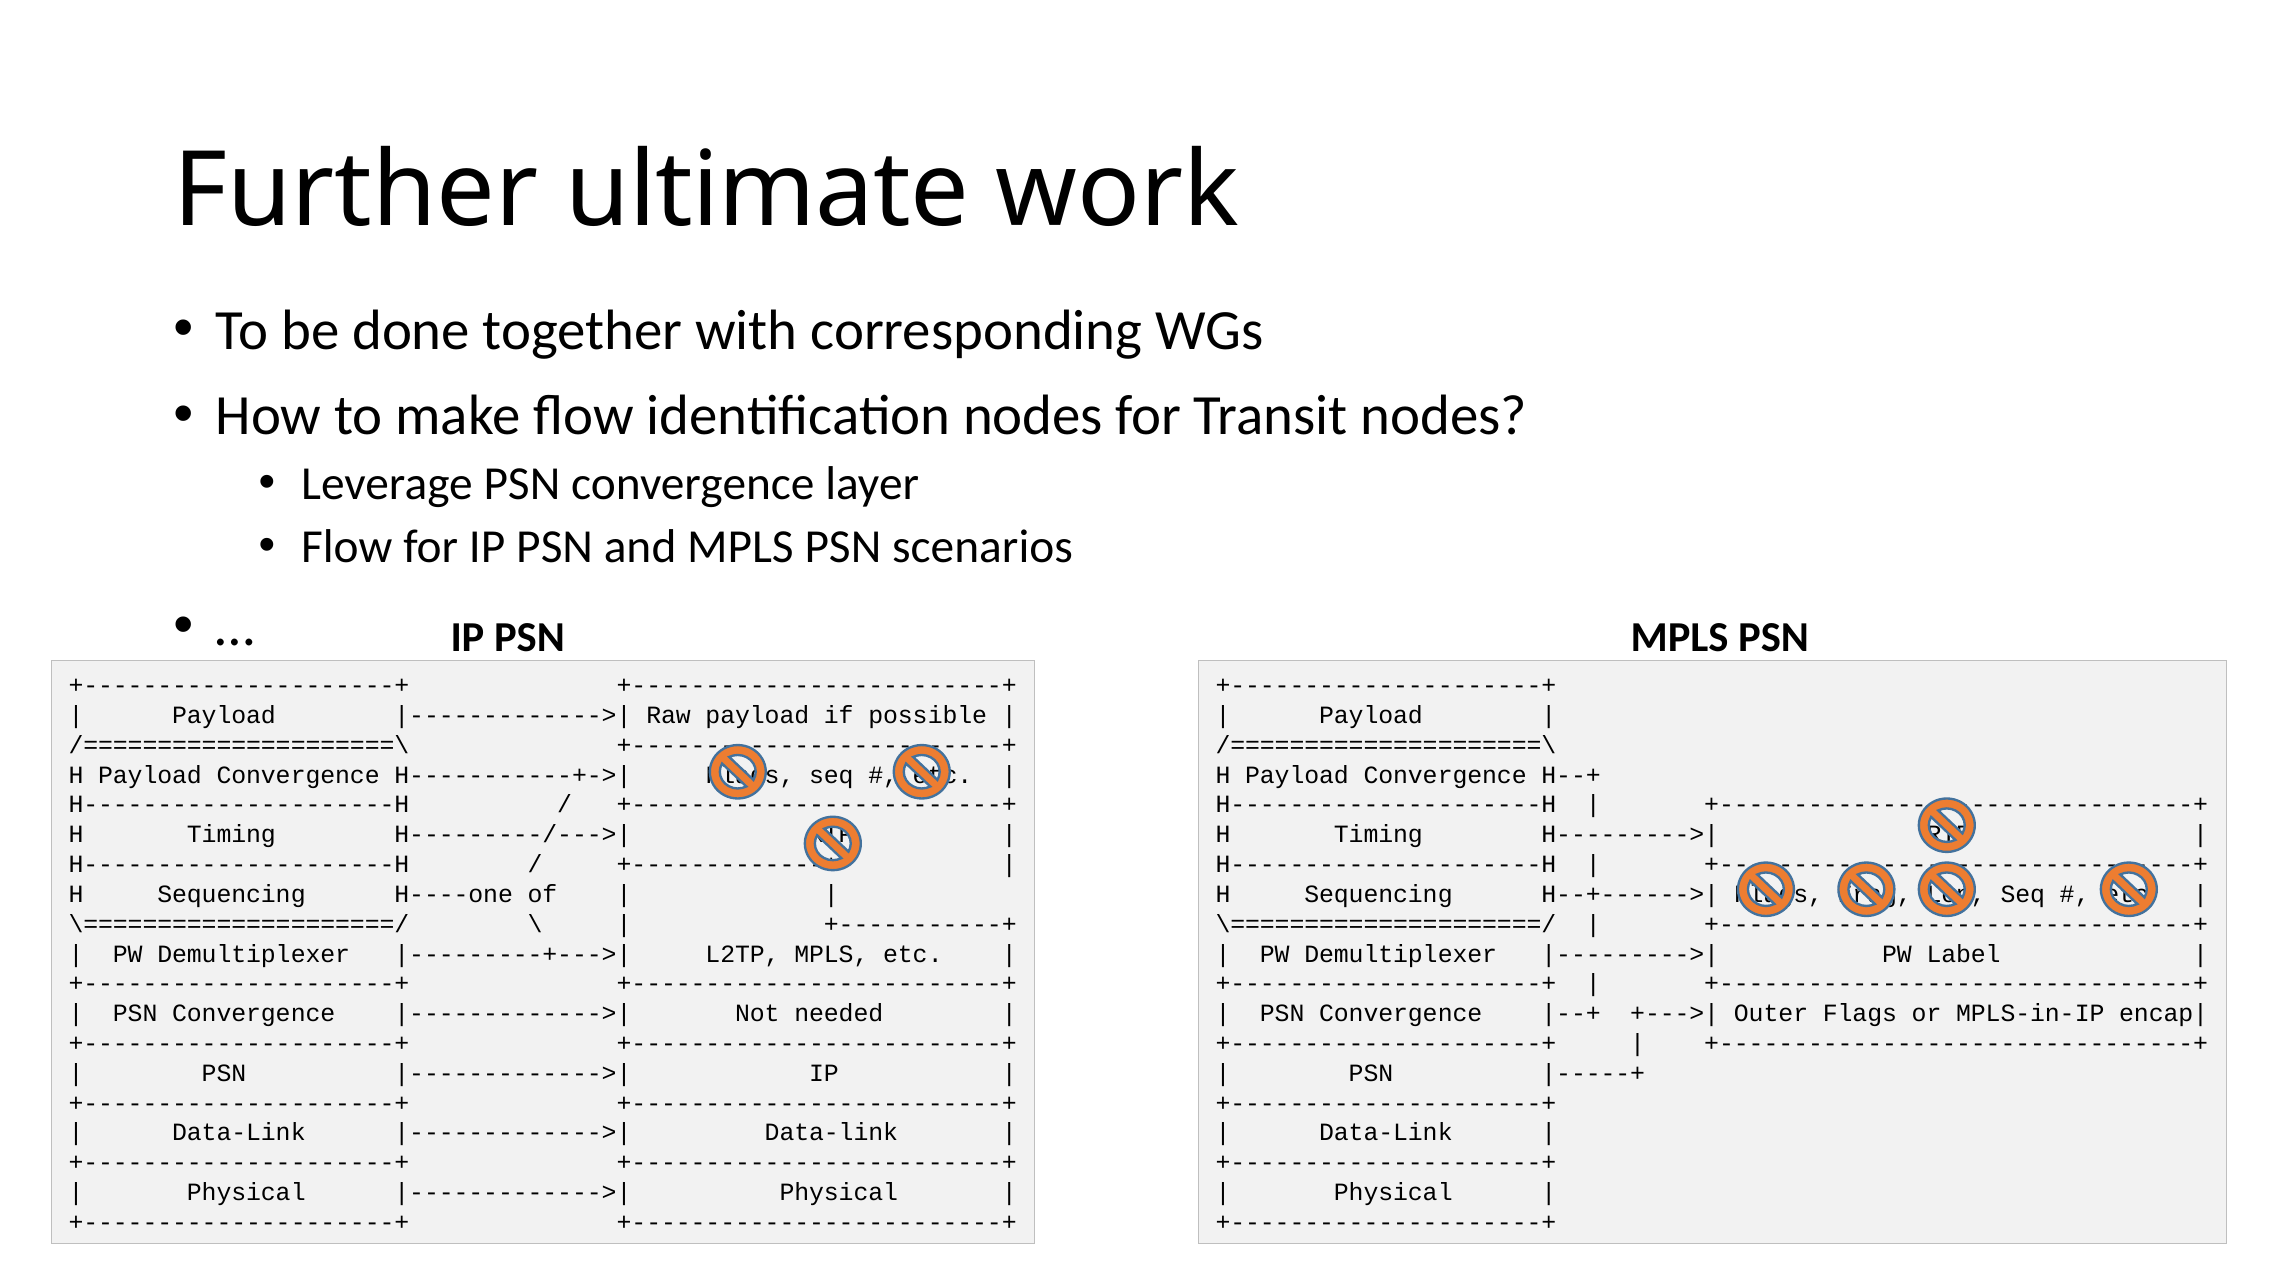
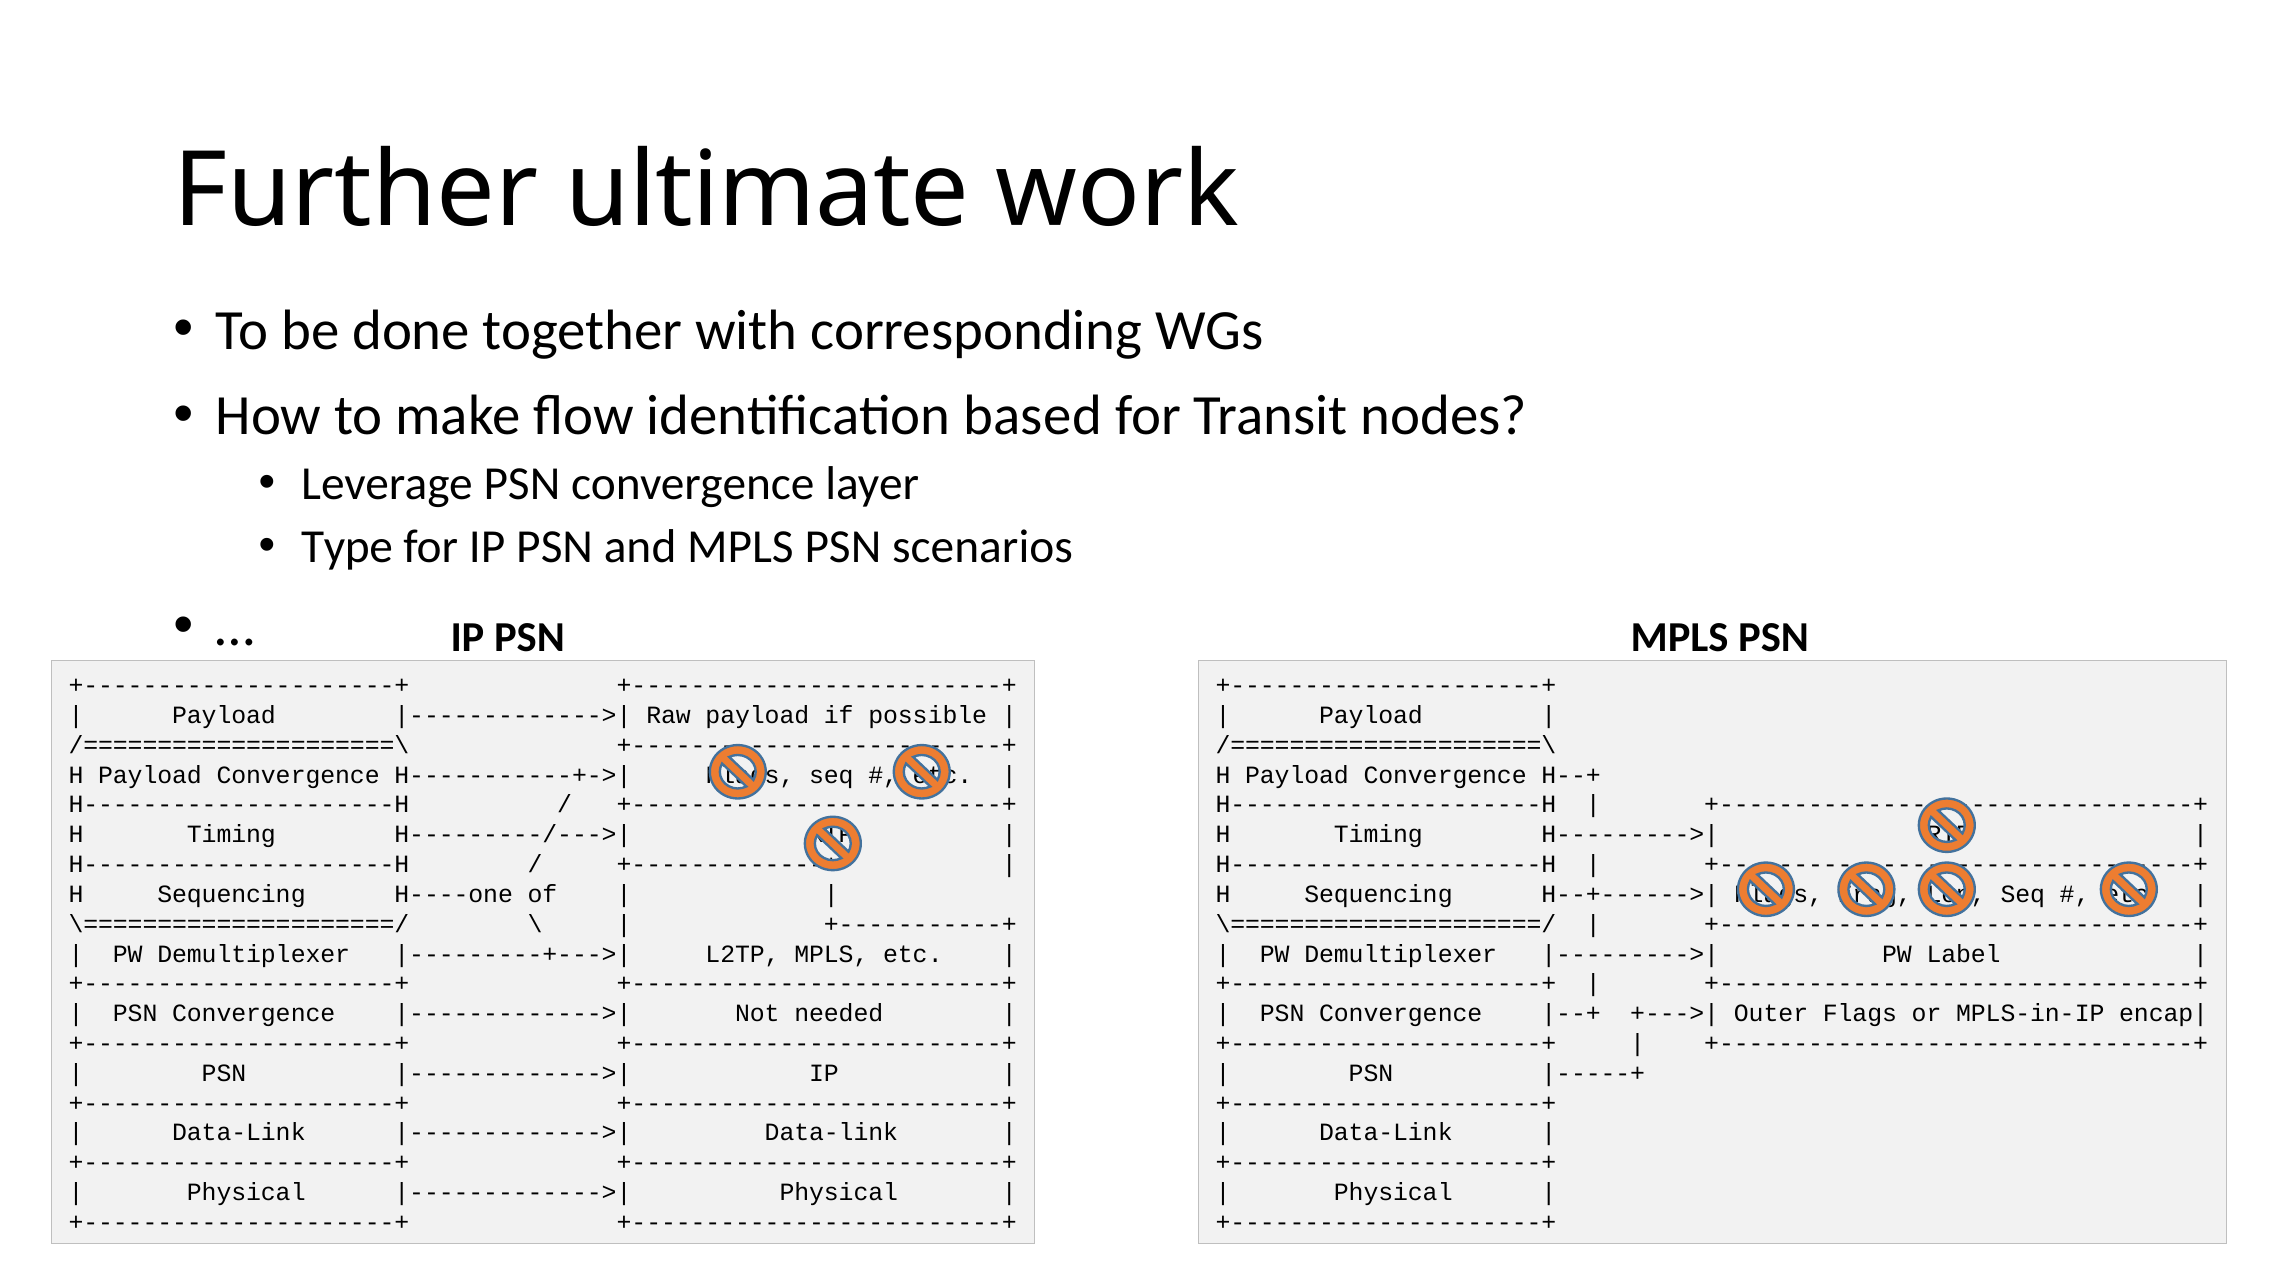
identification nodes: nodes -> based
Flow at (347, 546): Flow -> Type
